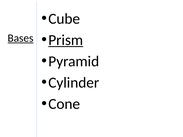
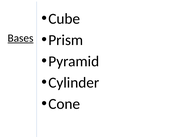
Prism underline: present -> none
